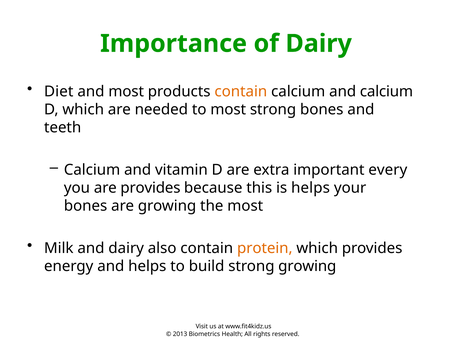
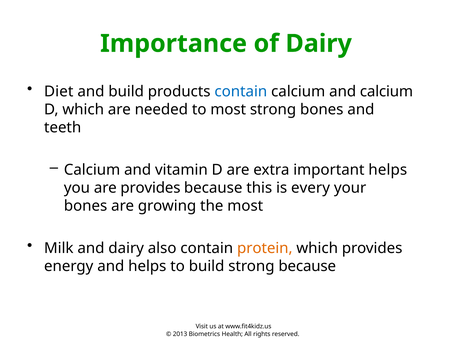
and most: most -> build
contain at (241, 91) colour: orange -> blue
important every: every -> helps
is helps: helps -> every
strong growing: growing -> because
